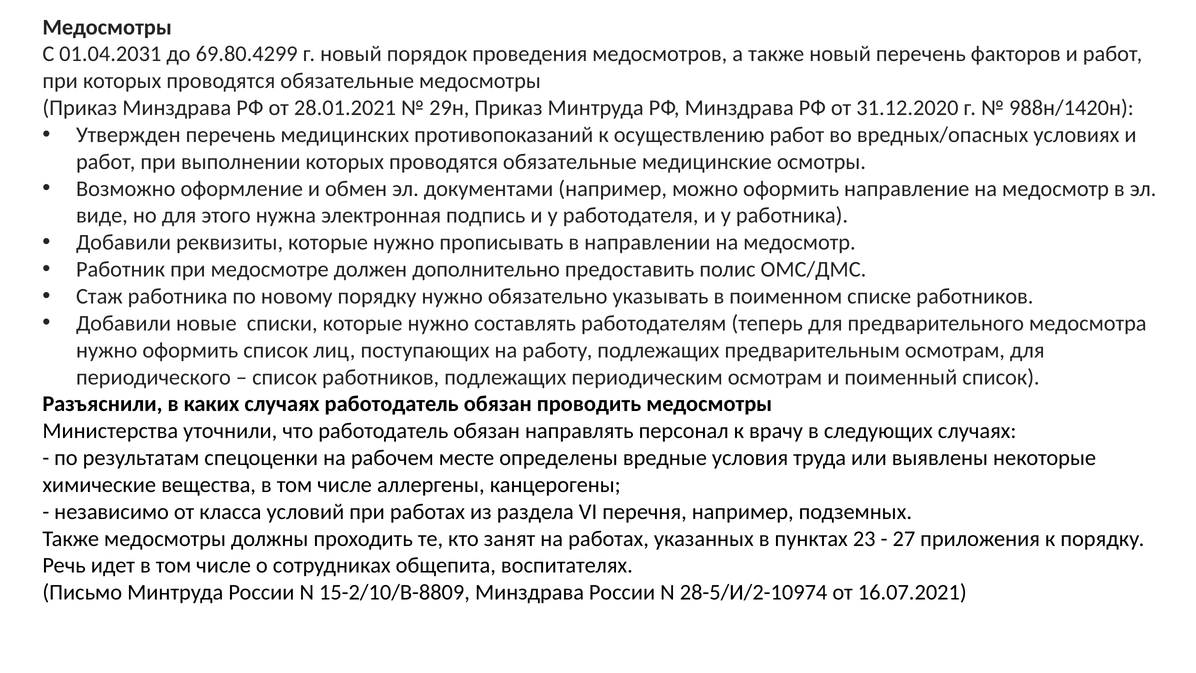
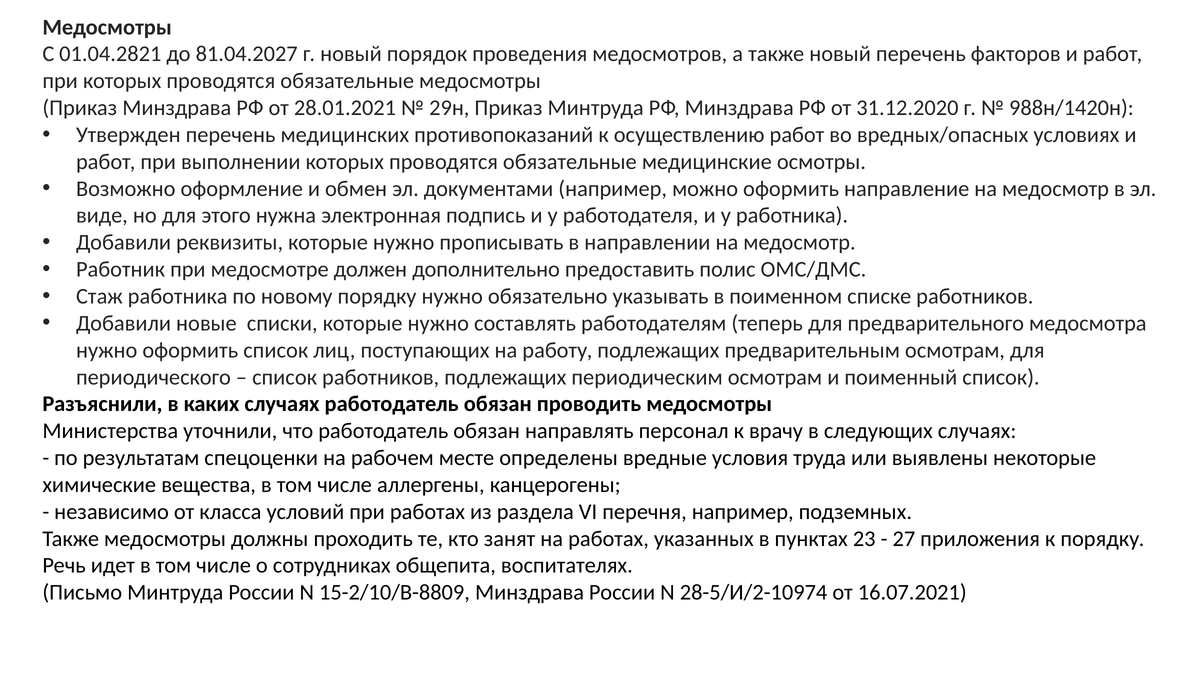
01.04.2031: 01.04.2031 -> 01.04.2821
69.80.4299: 69.80.4299 -> 81.04.2027
